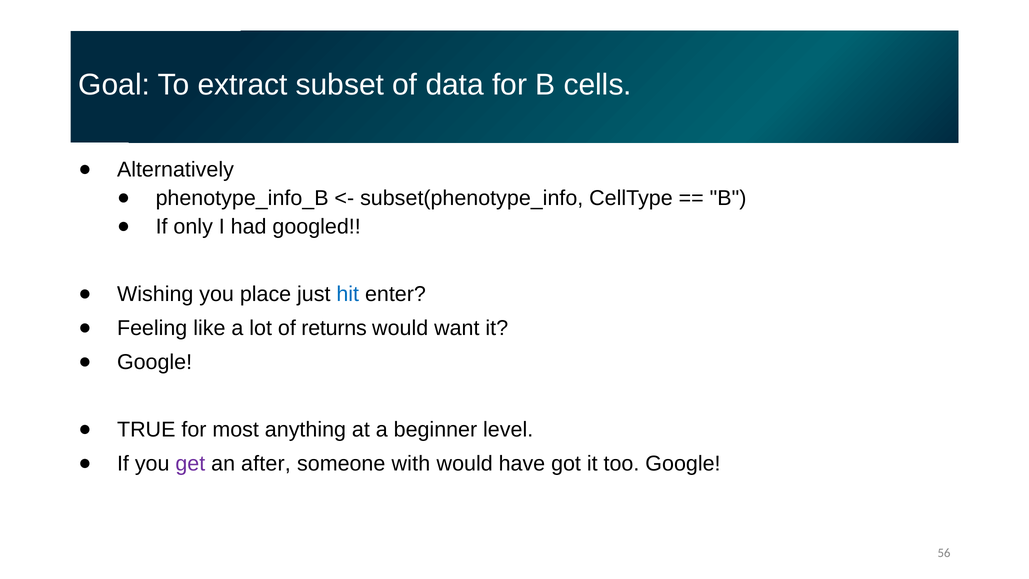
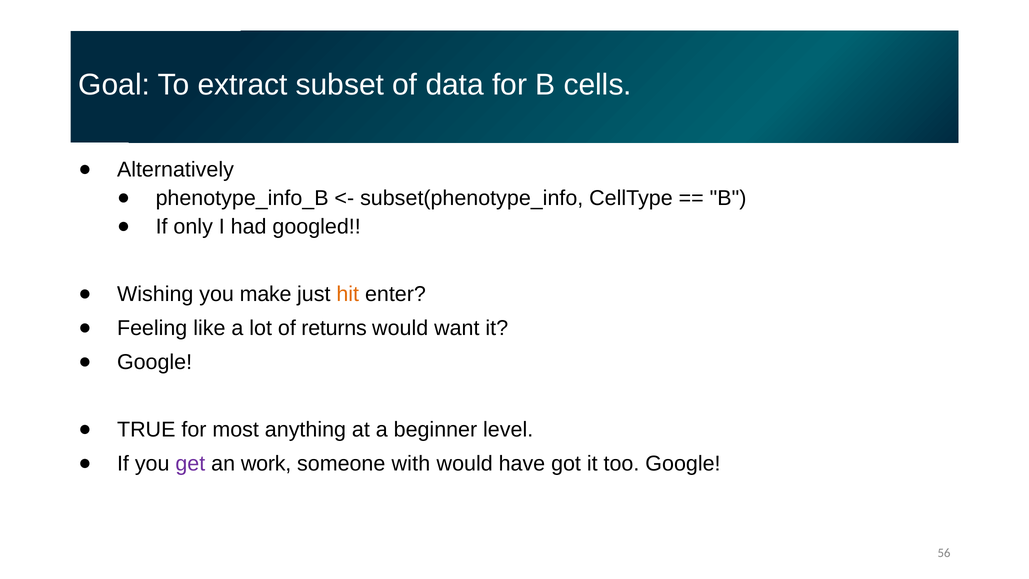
place: place -> make
hit colour: blue -> orange
after: after -> work
